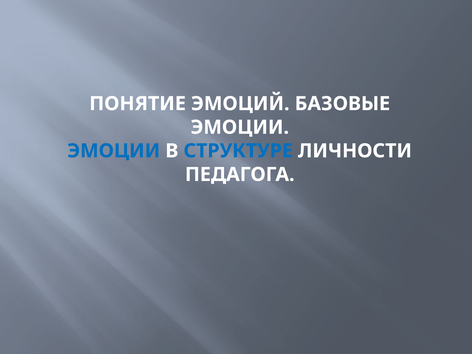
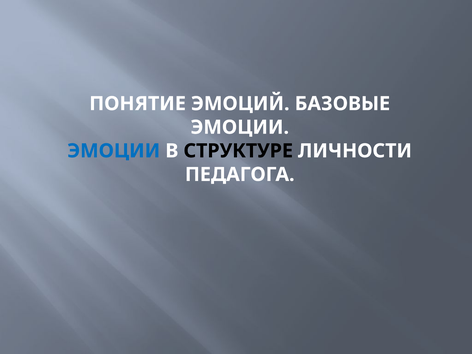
СТРУКТУРЕ colour: blue -> black
